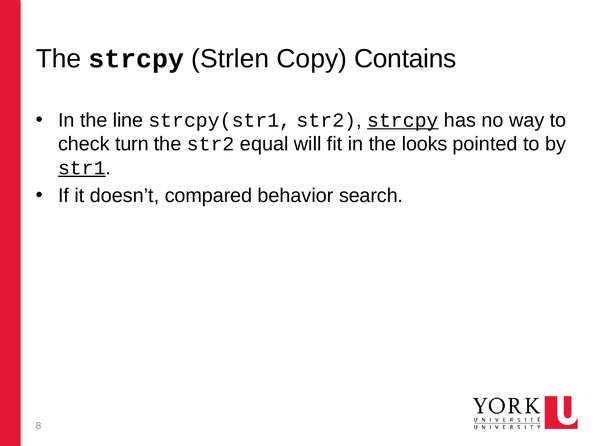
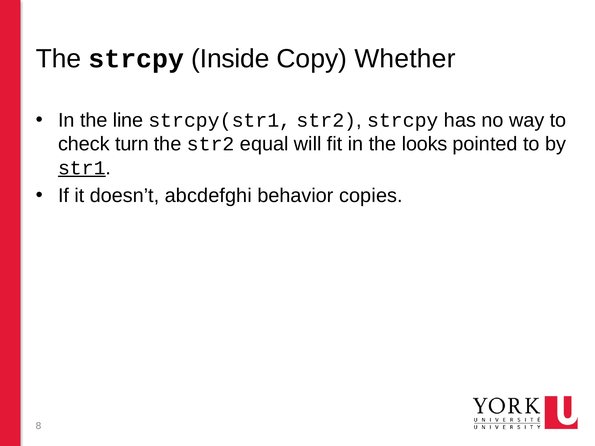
Strlen: Strlen -> Inside
Contains: Contains -> Whether
strcpy at (403, 120) underline: present -> none
compared: compared -> abcdefghi
search: search -> copies
